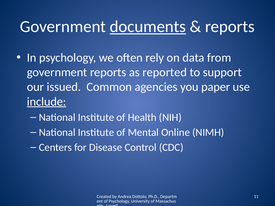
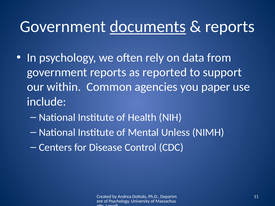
issued: issued -> within
include underline: present -> none
Online: Online -> Unless
